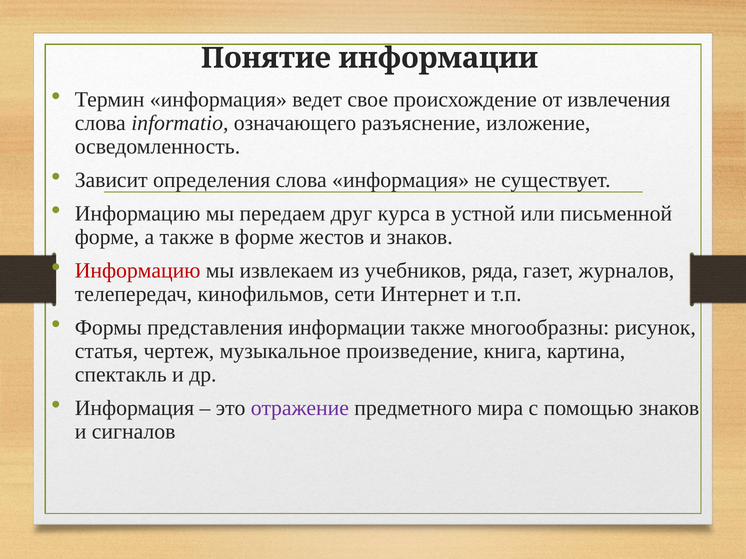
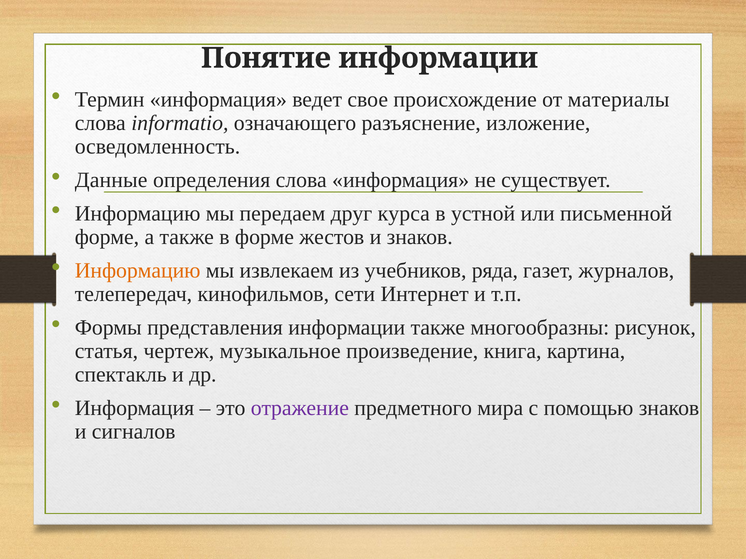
извлечения: извлечения -> материалы
Зависит: Зависит -> Данные
Информацию at (138, 271) colour: red -> orange
